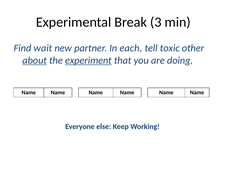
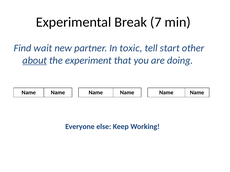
3: 3 -> 7
each: each -> toxic
toxic: toxic -> start
experiment underline: present -> none
